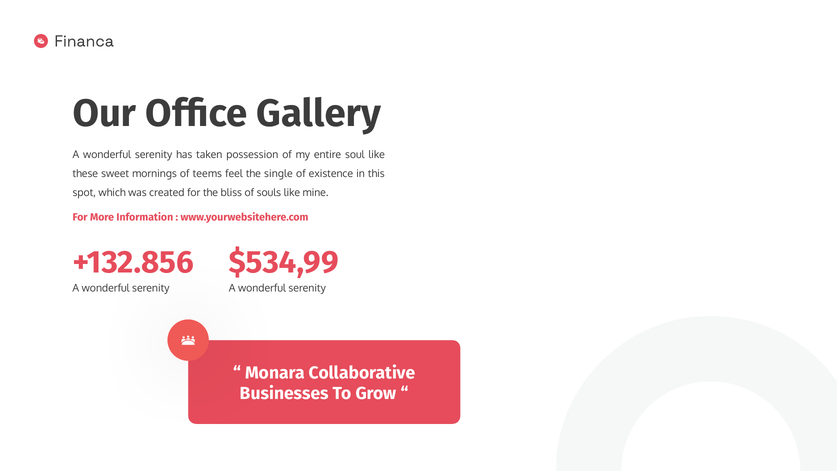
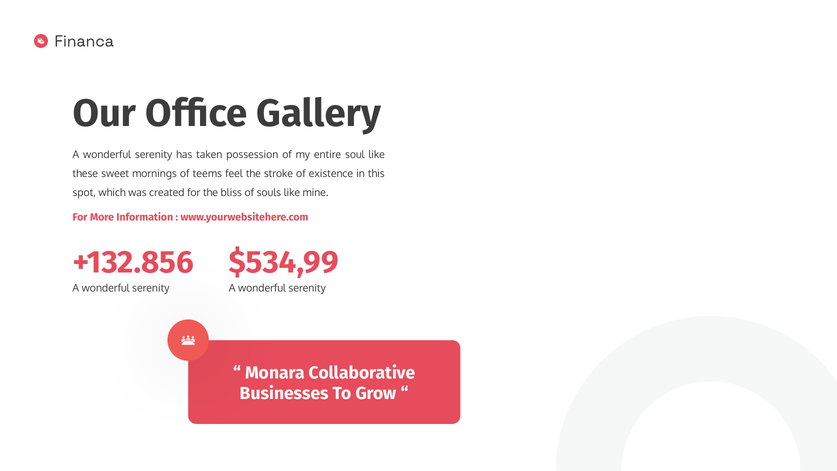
single: single -> stroke
